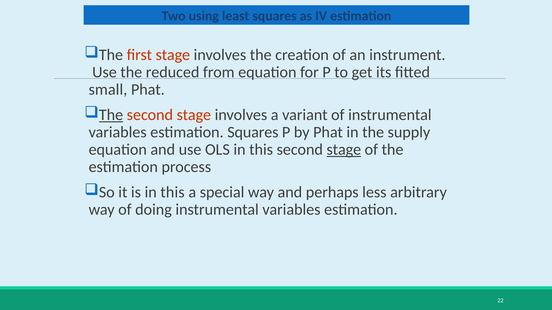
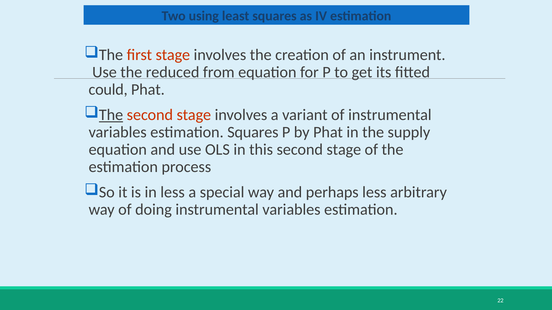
small: small -> could
stage at (344, 150) underline: present -> none
is in this: this -> less
